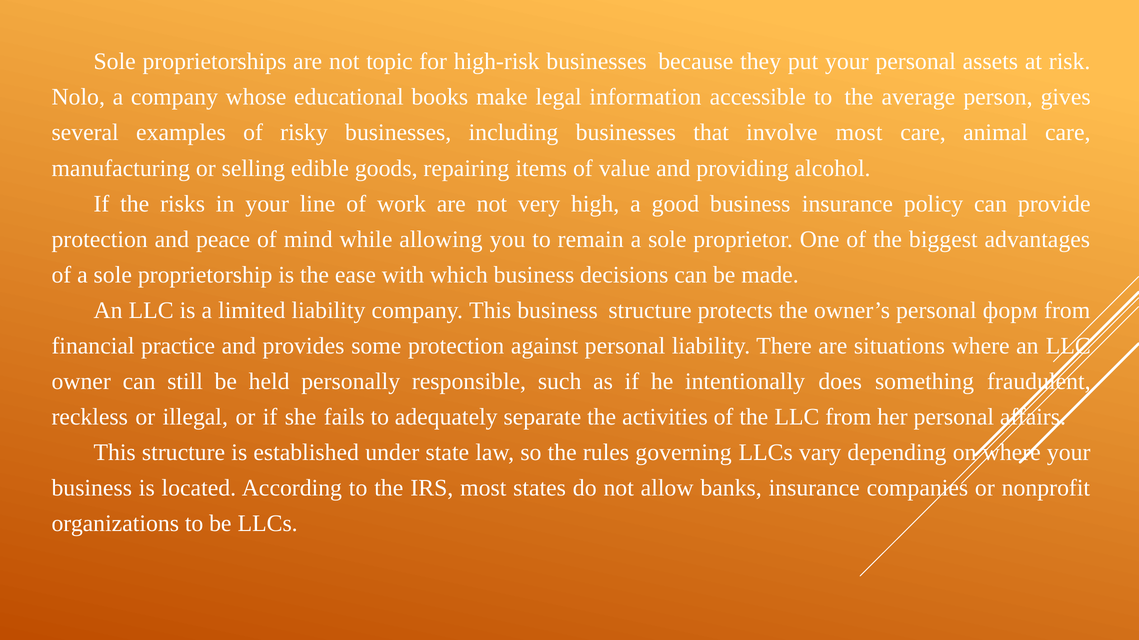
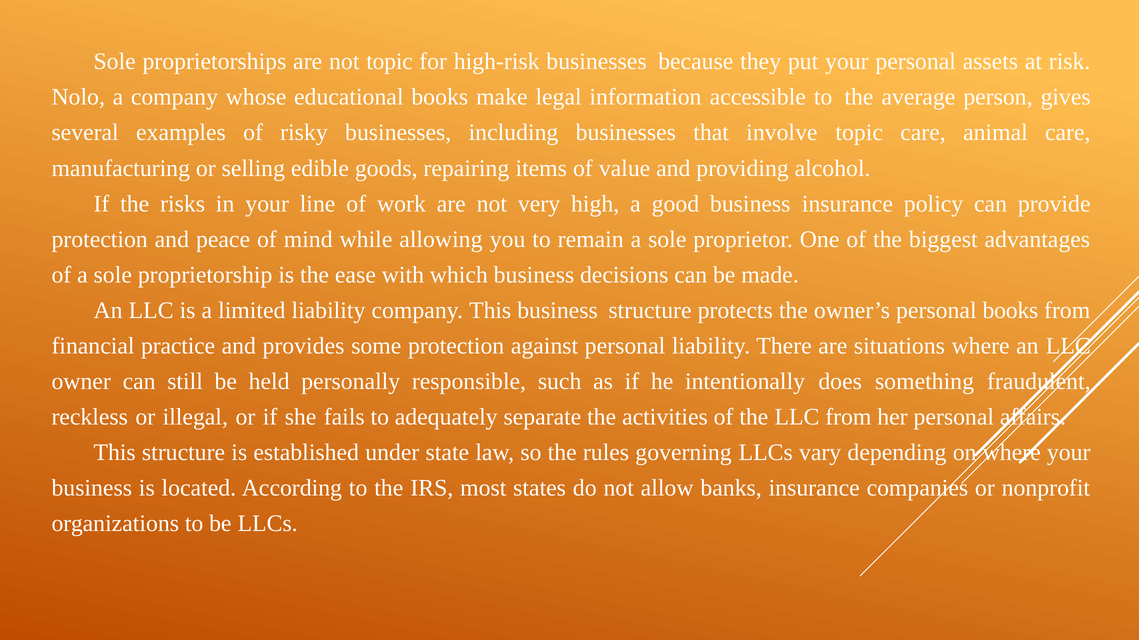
involve most: most -> topic
personal форм: форм -> books
